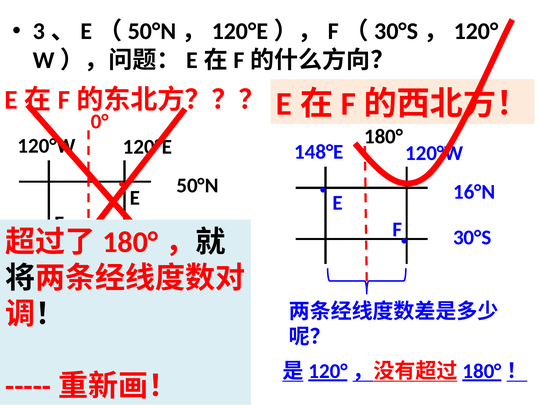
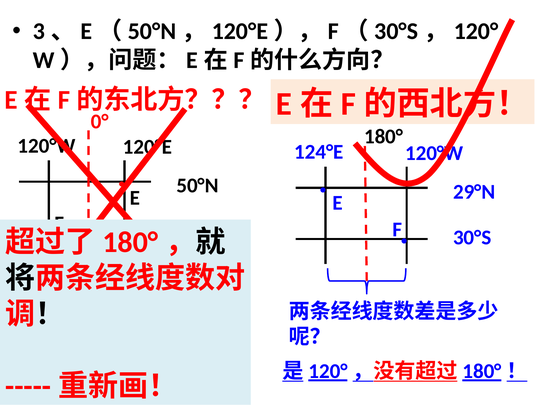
148°E: 148°E -> 124°E
16°N: 16°N -> 29°N
